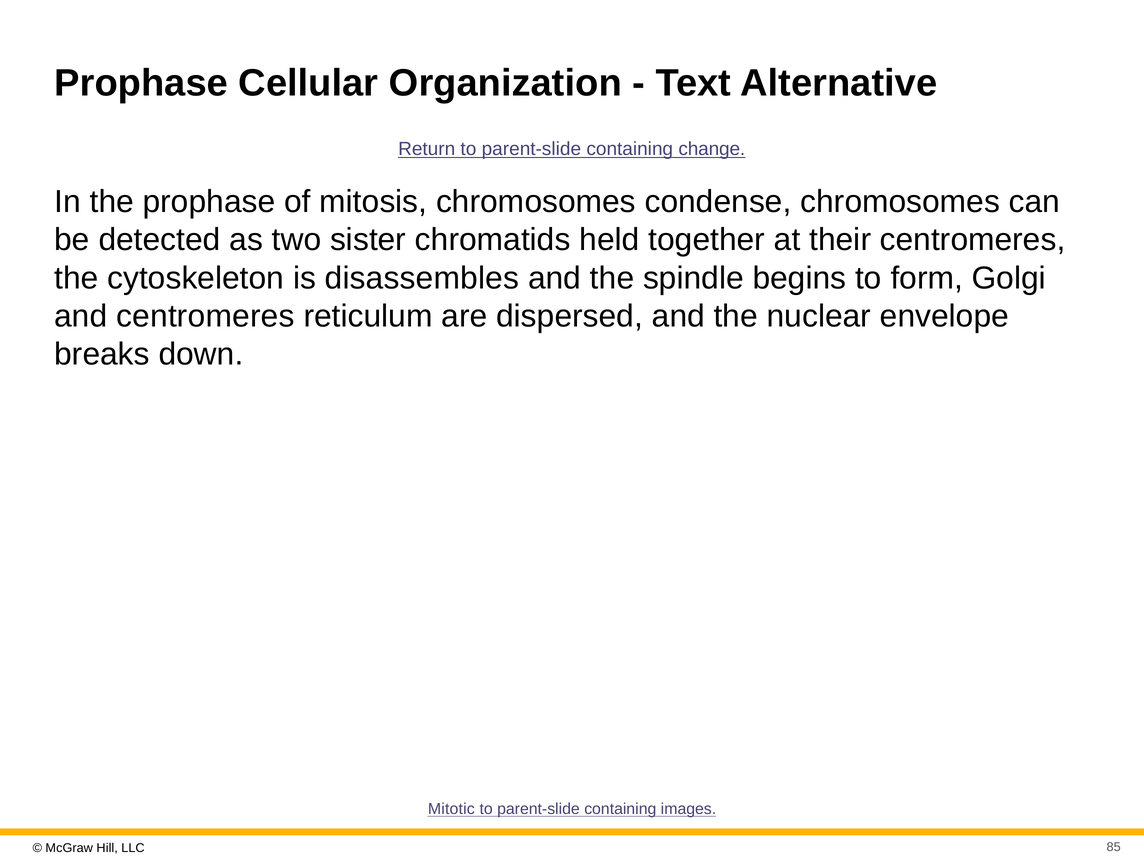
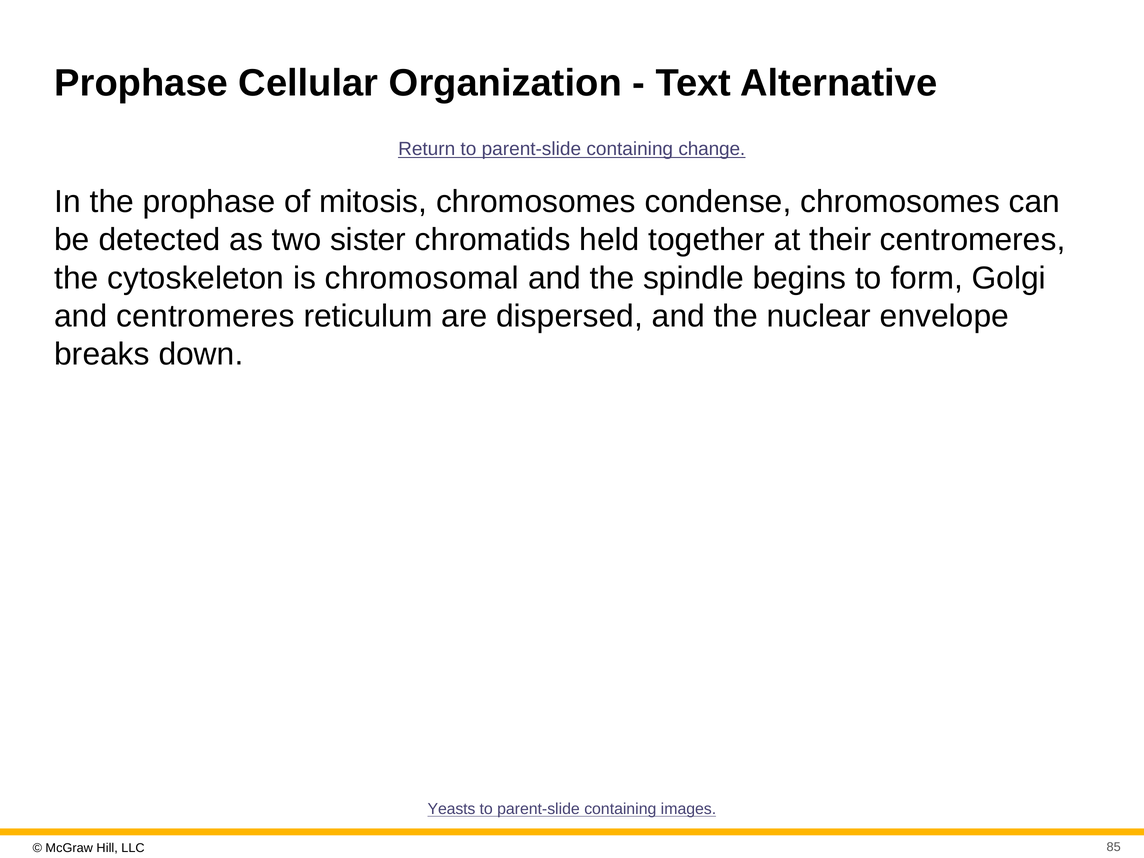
disassembles: disassembles -> chromosomal
Mitotic: Mitotic -> Yeasts
